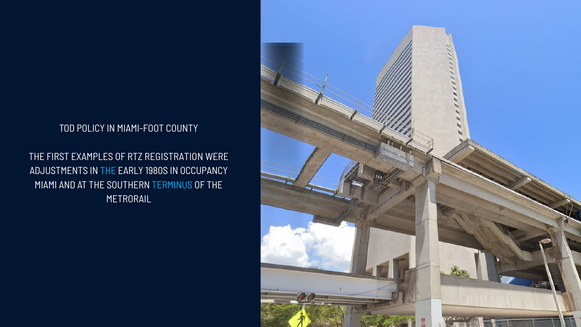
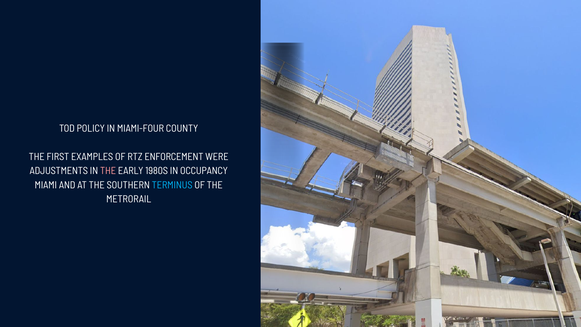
MIAMI-FOOT: MIAMI-FOOT -> MIAMI-FOUR
REGISTRATION: REGISTRATION -> ENFORCEMENT
THE at (108, 171) colour: light blue -> pink
